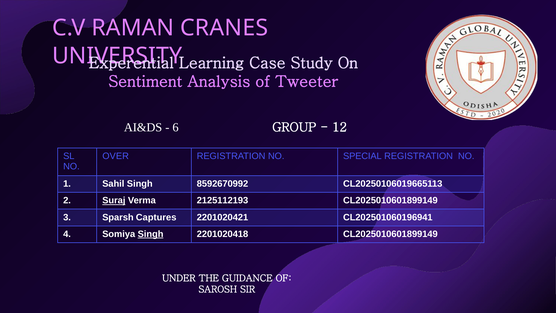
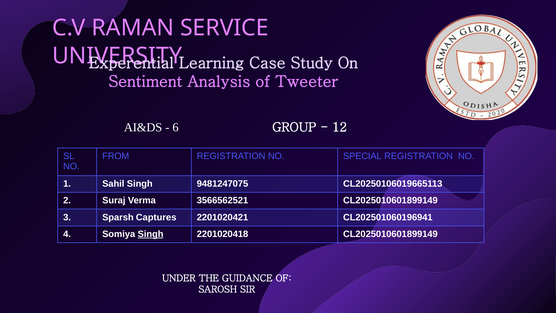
CRANES: CRANES -> SERVICE
OVER: OVER -> FROM
8592670992: 8592670992 -> 9481247075
Suraj underline: present -> none
2125112193: 2125112193 -> 3566562521
